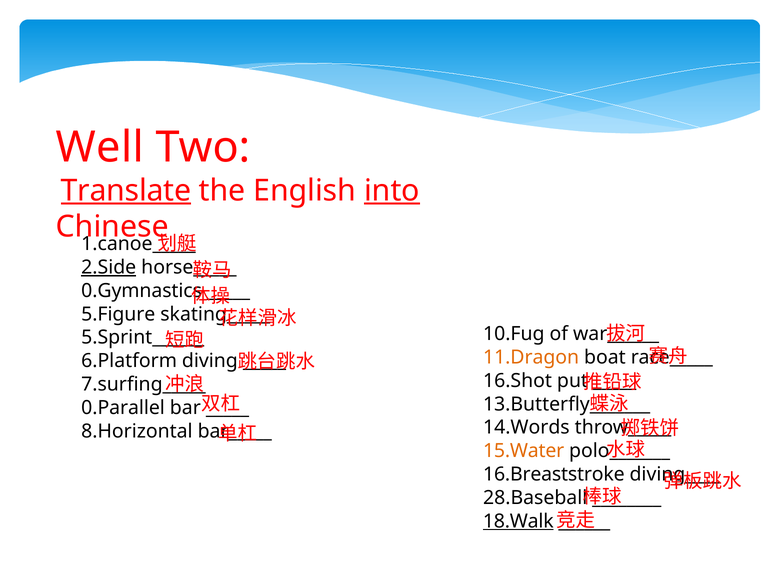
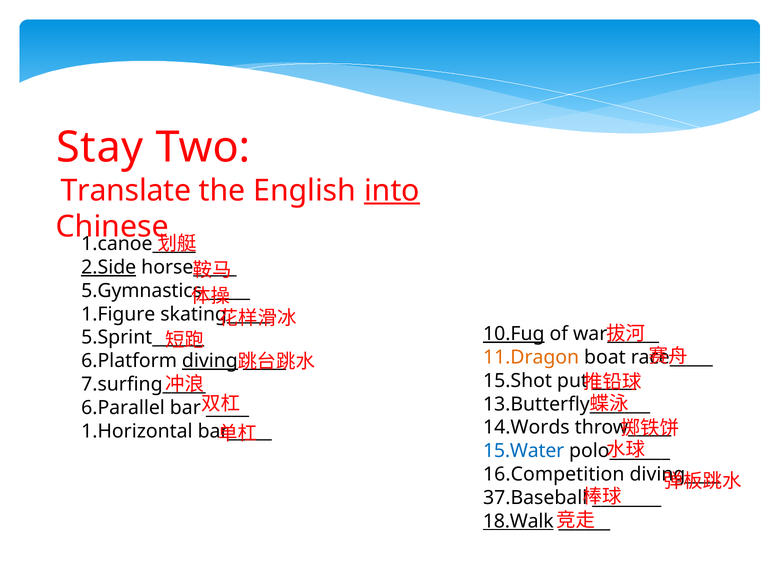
Well: Well -> Stay
Translate underline: present -> none
0.Gymnastics: 0.Gymnastics -> 5.Gymnastics
5.Figure: 5.Figure -> 1.Figure
10.Fug underline: none -> present
diving underline: none -> present
16.Shot: 16.Shot -> 15.Shot
0.Parallel: 0.Parallel -> 6.Parallel
8.Horizontal: 8.Horizontal -> 1.Horizontal
15.Water colour: orange -> blue
16.Breaststroke: 16.Breaststroke -> 16.Competition
28.Baseball: 28.Baseball -> 37.Baseball
